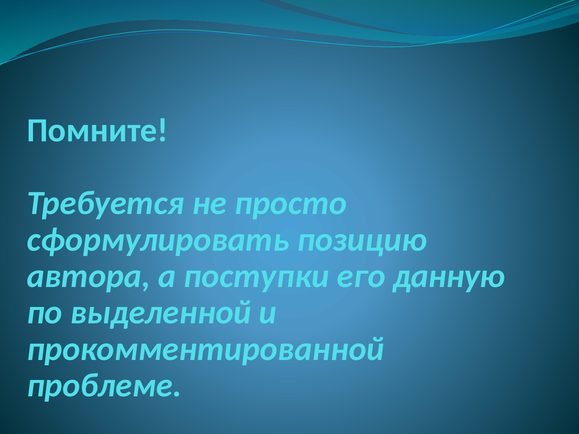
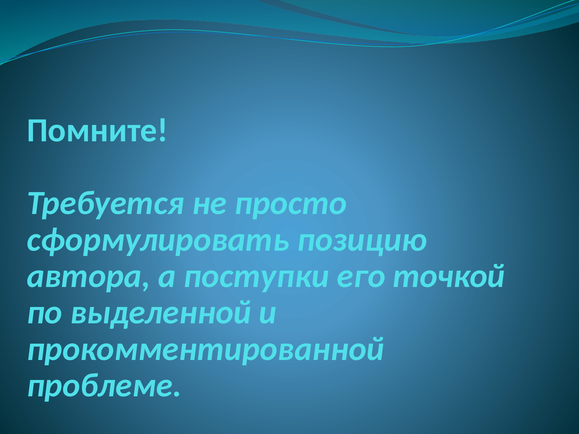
данную: данную -> точкой
